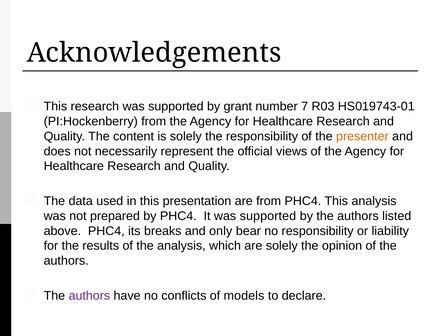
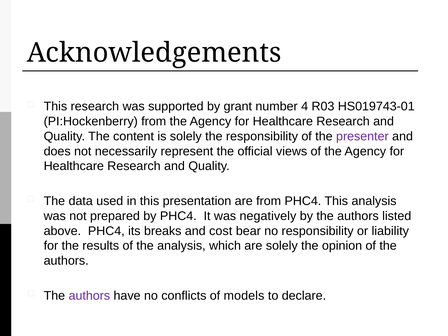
7: 7 -> 4
presenter colour: orange -> purple
It was supported: supported -> negatively
only: only -> cost
